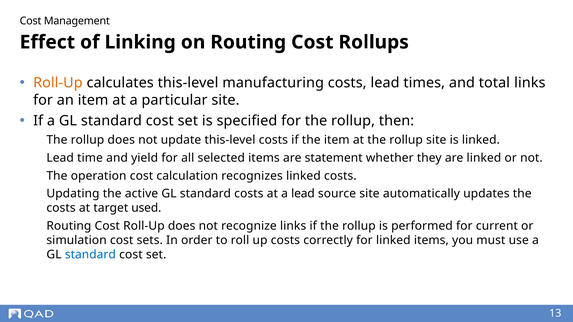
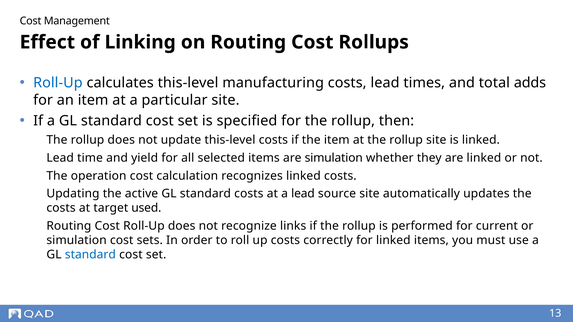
Roll-Up at (58, 83) colour: orange -> blue
total links: links -> adds
are statement: statement -> simulation
